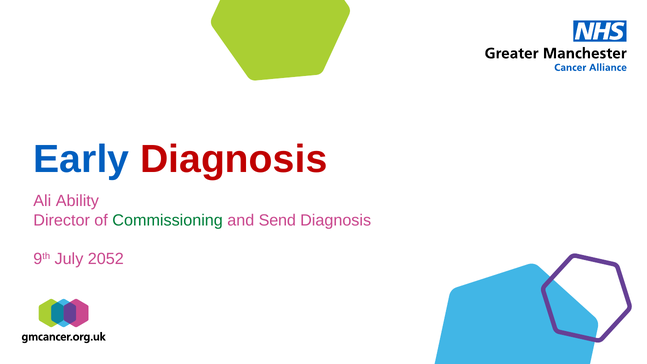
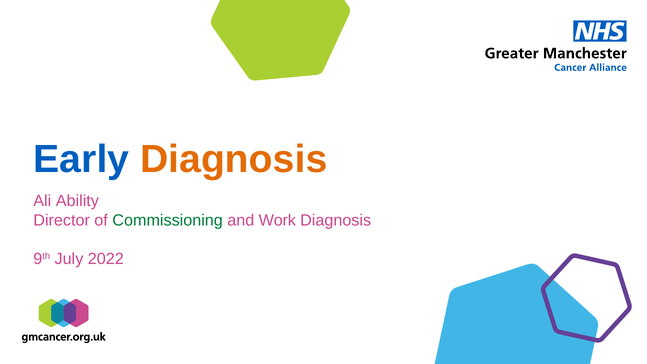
Diagnosis at (234, 159) colour: red -> orange
Send: Send -> Work
2052: 2052 -> 2022
